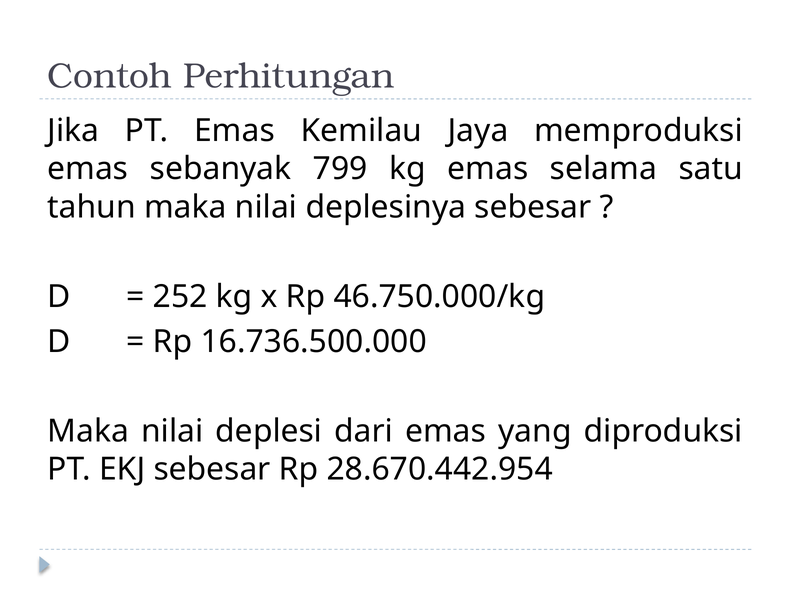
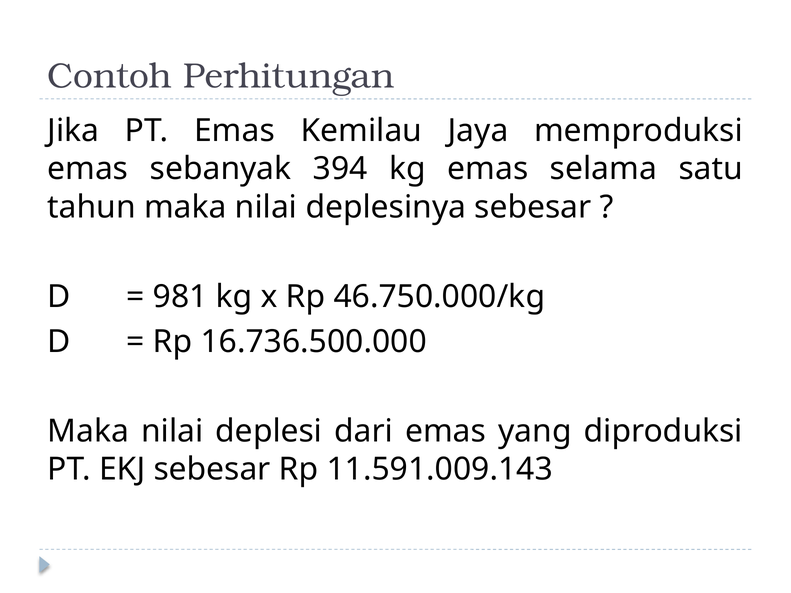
799: 799 -> 394
252: 252 -> 981
28.670.442.954: 28.670.442.954 -> 11.591.009.143
